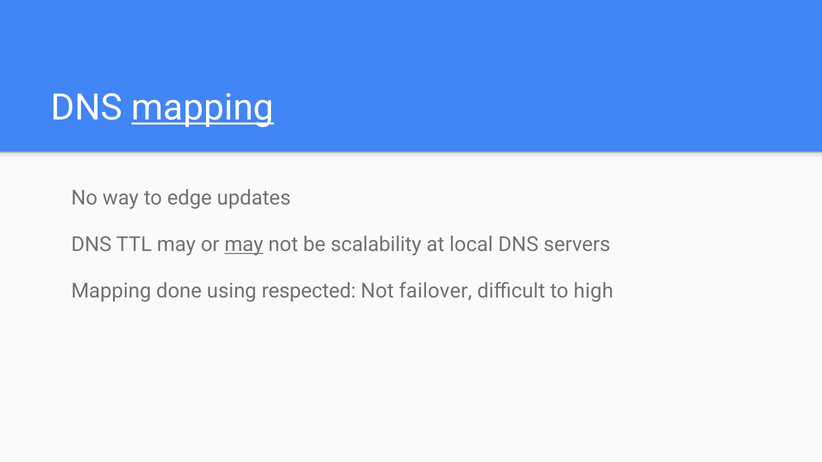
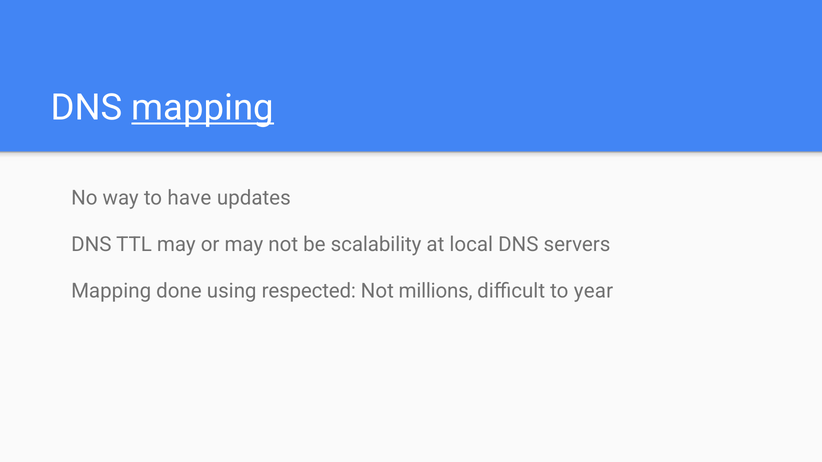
edge: edge -> have
may at (244, 245) underline: present -> none
failover: failover -> millions
high: high -> year
